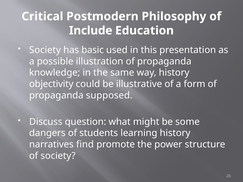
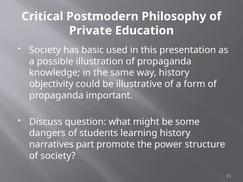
Include: Include -> Private
supposed: supposed -> important
find: find -> part
